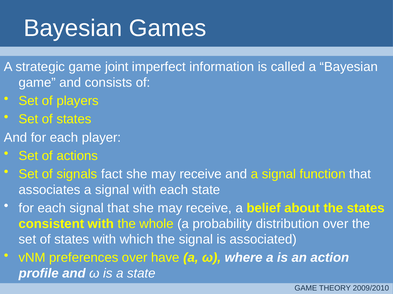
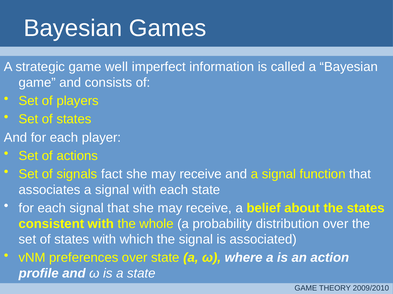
joint: joint -> well
over have: have -> state
